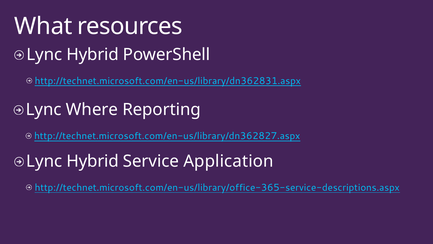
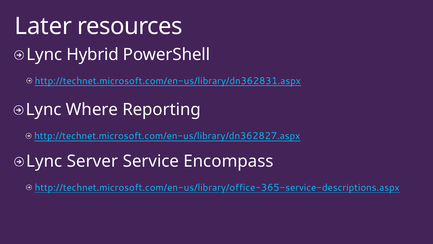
What: What -> Later
Hybrid at (93, 161): Hybrid -> Server
Application: Application -> Encompass
